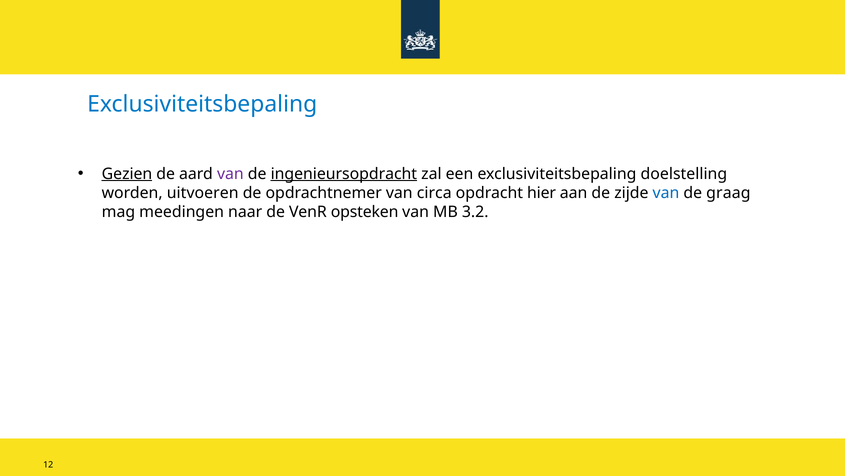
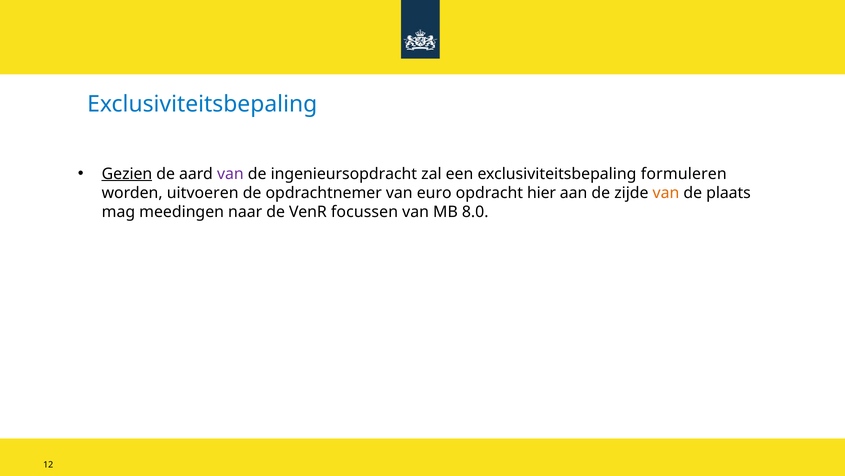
ingenieursopdracht underline: present -> none
doelstelling: doelstelling -> formuleren
circa: circa -> euro
van at (666, 193) colour: blue -> orange
graag: graag -> plaats
opsteken: opsteken -> focussen
3.2: 3.2 -> 8.0
